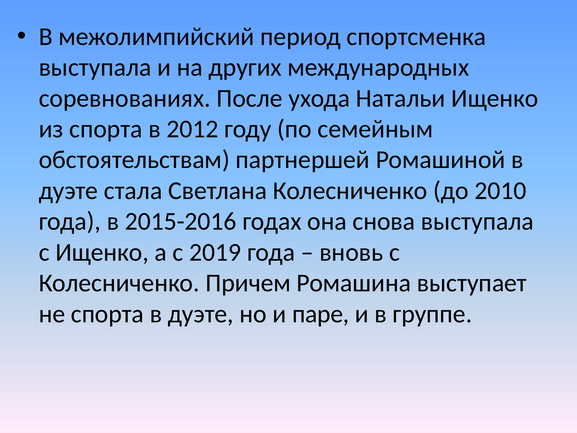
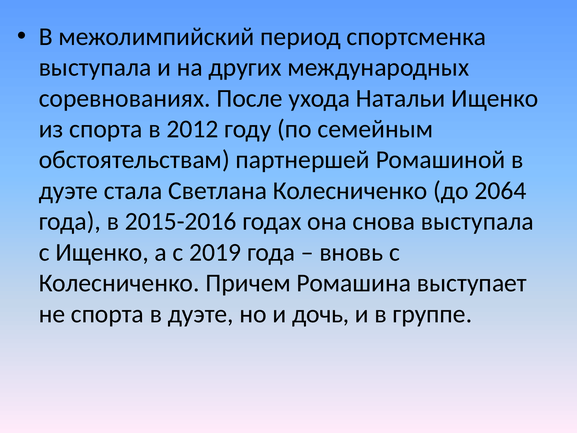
2010: 2010 -> 2064
паре: паре -> дочь
